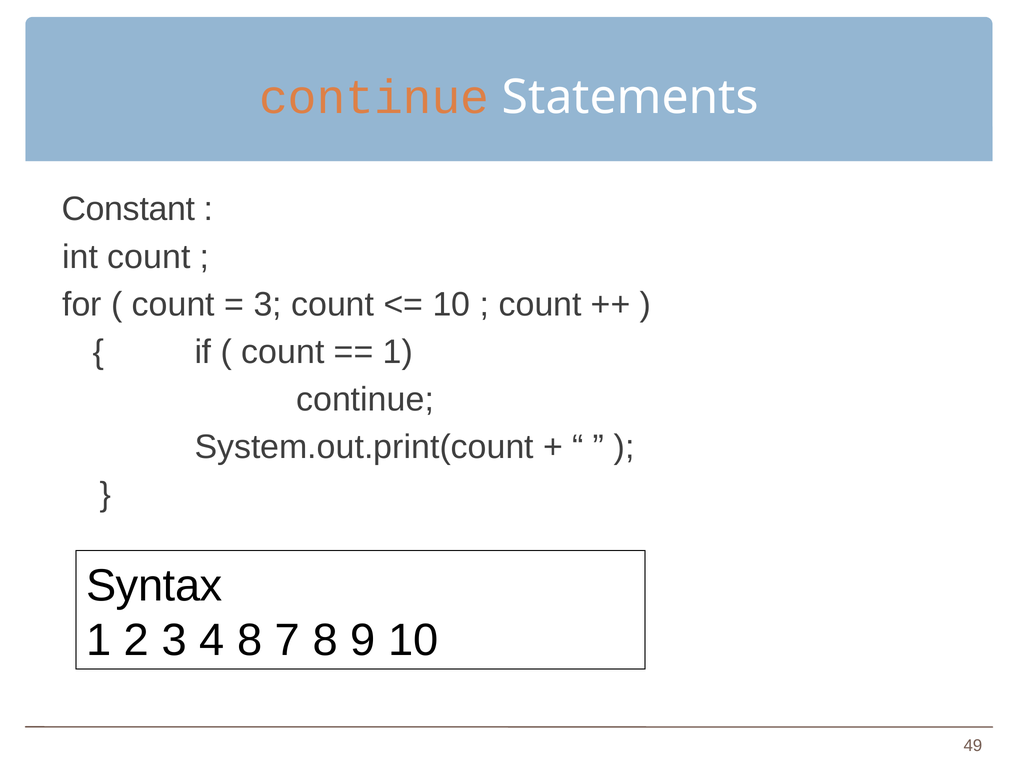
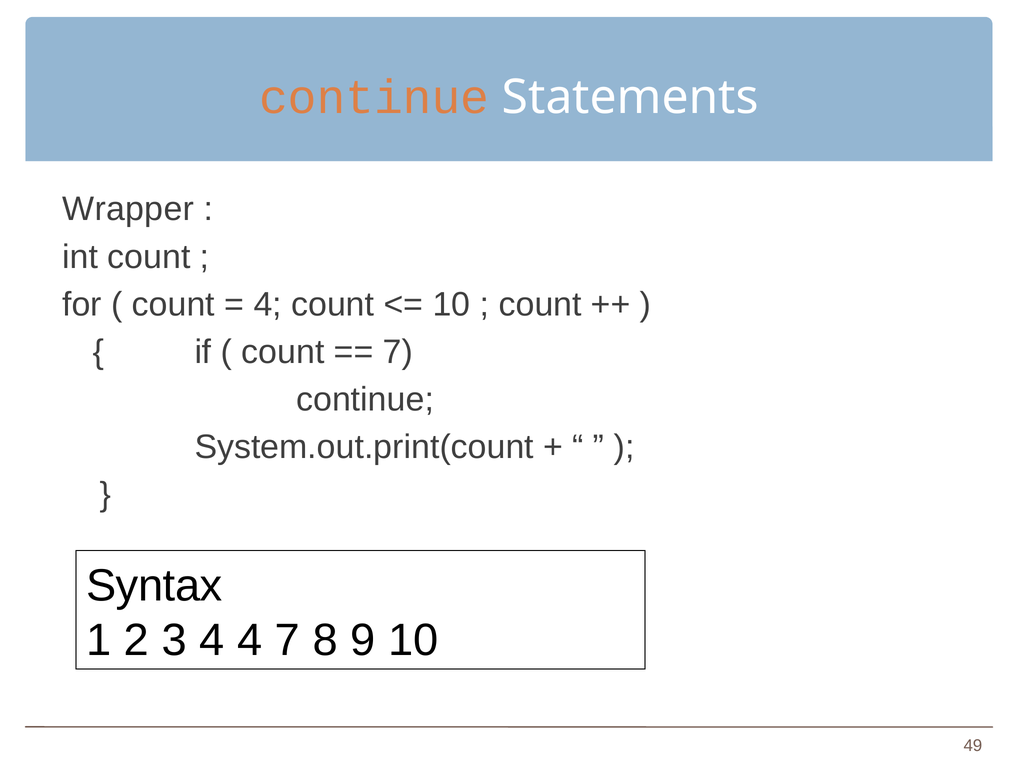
Constant: Constant -> Wrapper
3 at (268, 304): 3 -> 4
1 at (398, 352): 1 -> 7
4 8: 8 -> 4
